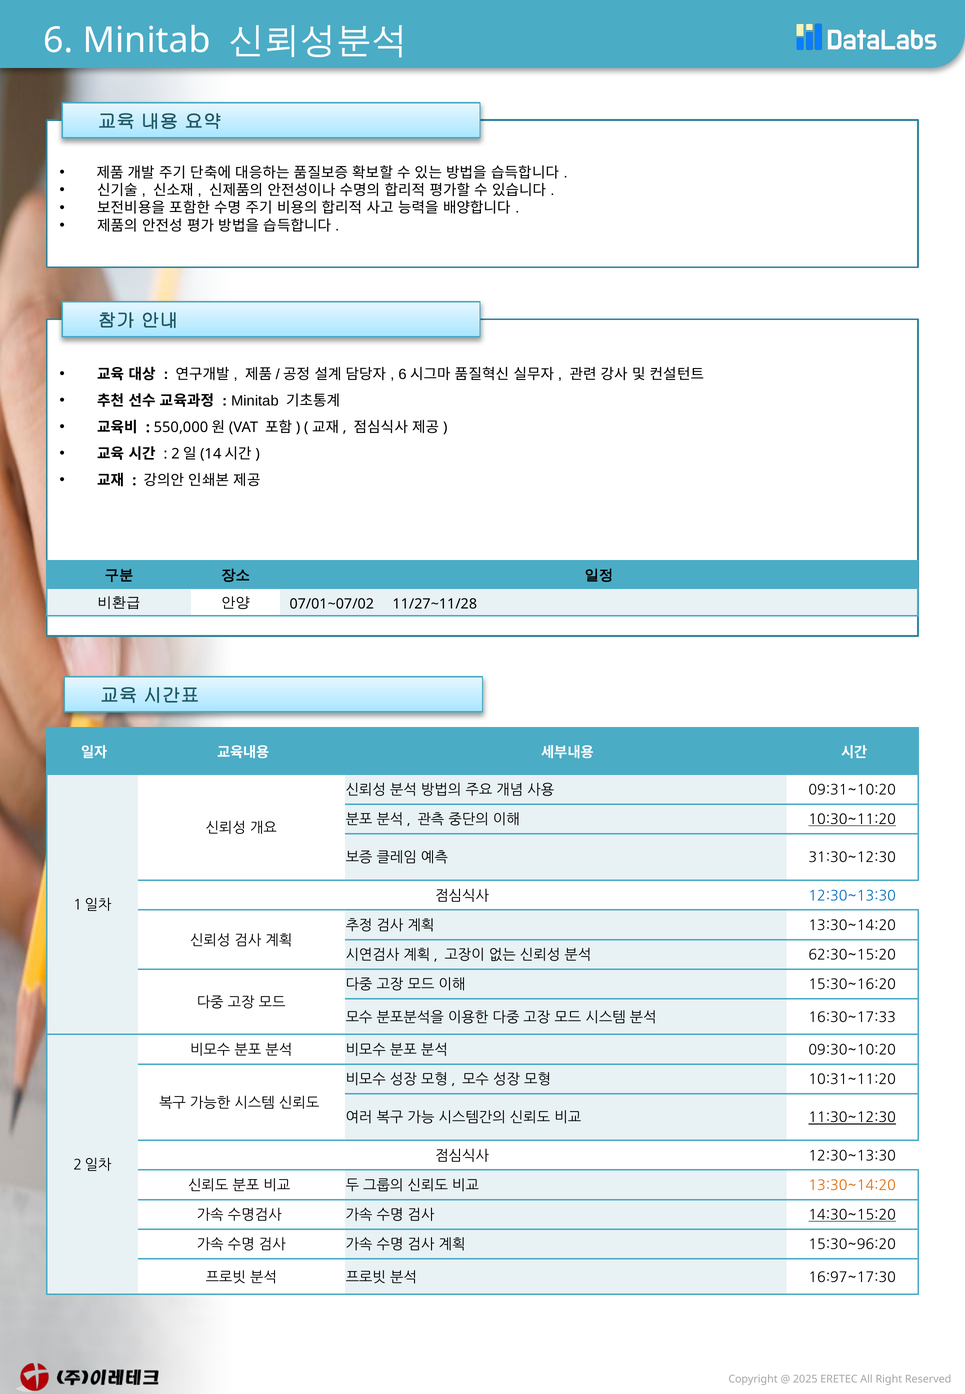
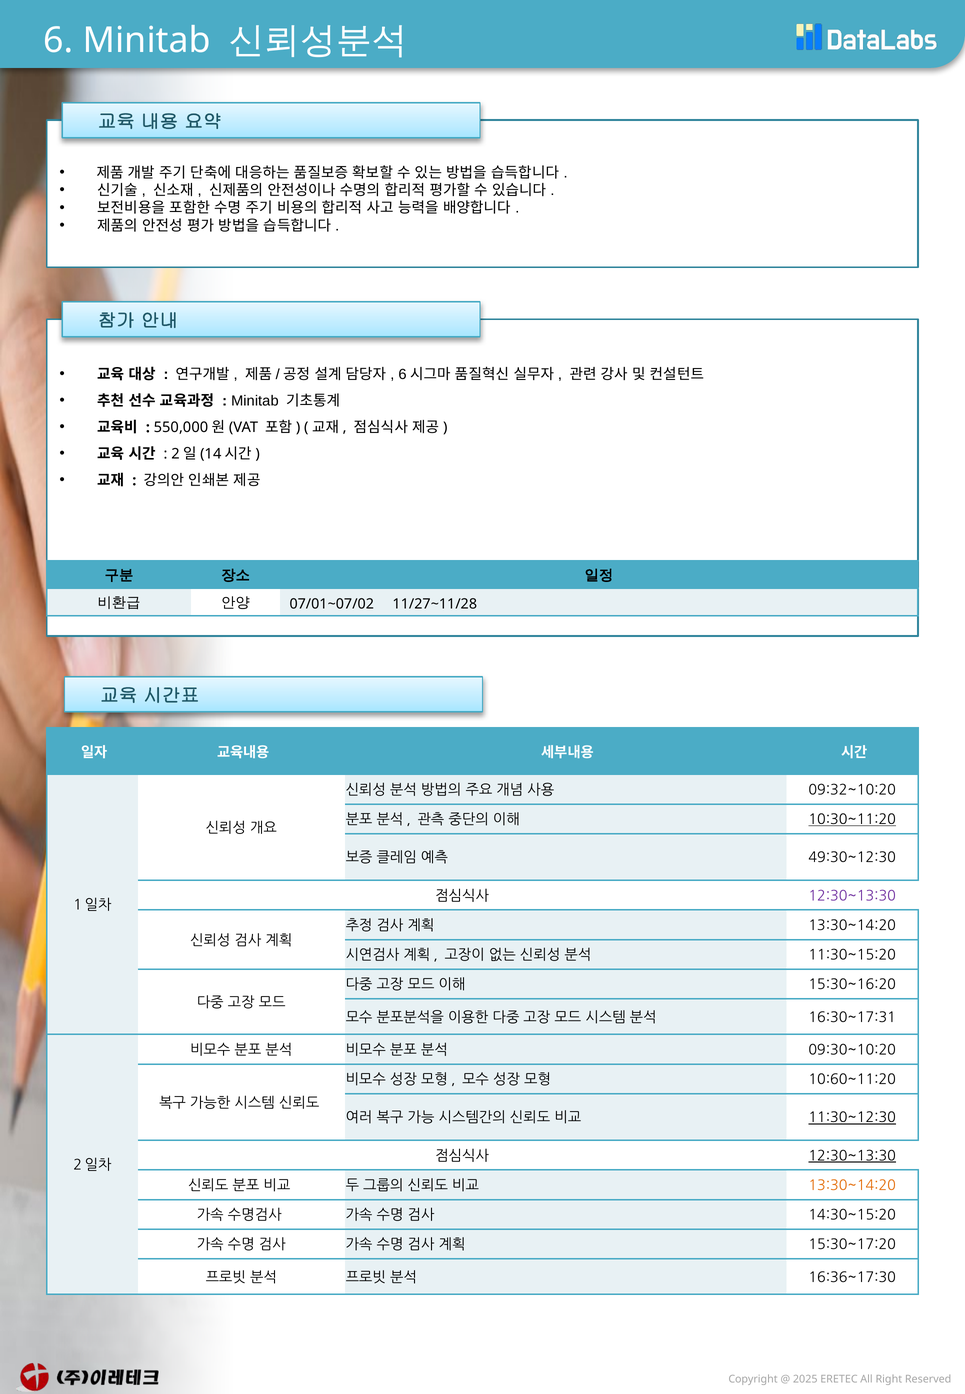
09:31~10:20: 09:31~10:20 -> 09:32~10:20
31:30~12:30: 31:30~12:30 -> 49:30~12:30
12:30~13:30 at (852, 896) colour: blue -> purple
62:30~15:20: 62:30~15:20 -> 11:30~15:20
16:30~17:33: 16:30~17:33 -> 16:30~17:31
10:31~11:20: 10:31~11:20 -> 10:60~11:20
12:30~13:30 at (852, 1156) underline: none -> present
14:30~15:20 underline: present -> none
15:30~96:20: 15:30~96:20 -> 15:30~17:20
16:97~17:30: 16:97~17:30 -> 16:36~17:30
